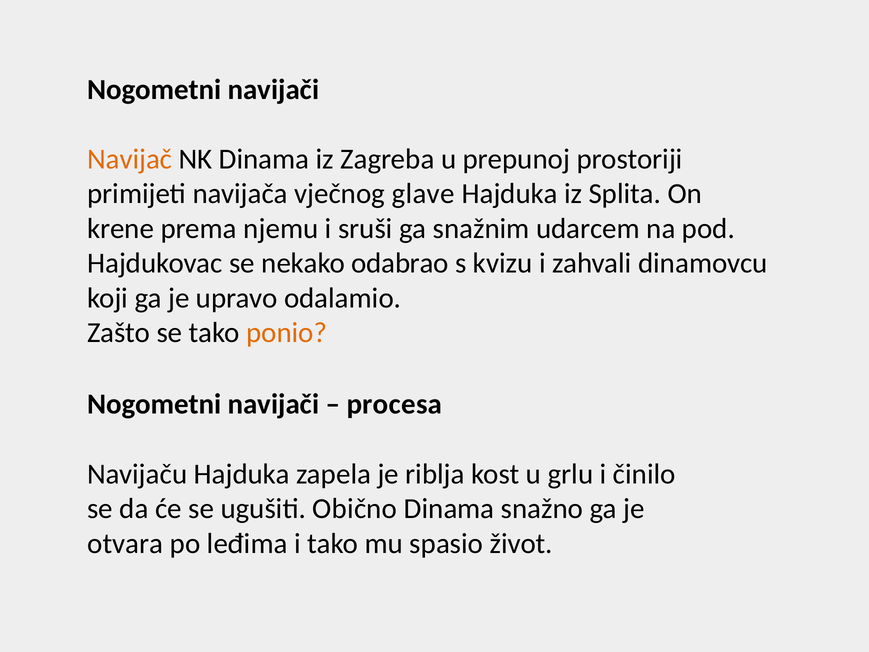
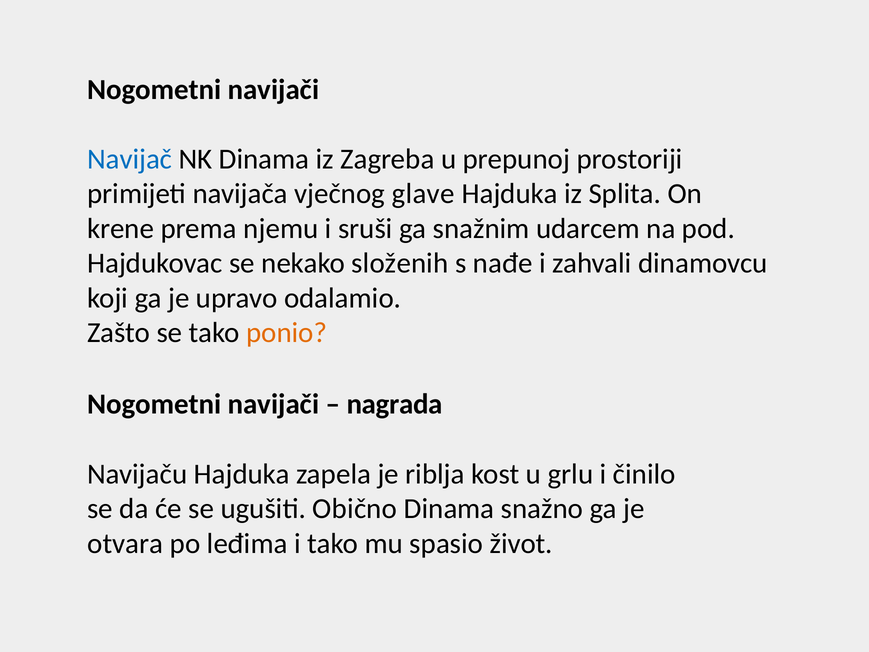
Navijač colour: orange -> blue
odabrao: odabrao -> složenih
kvizu: kvizu -> nađe
procesa: procesa -> nagrada
